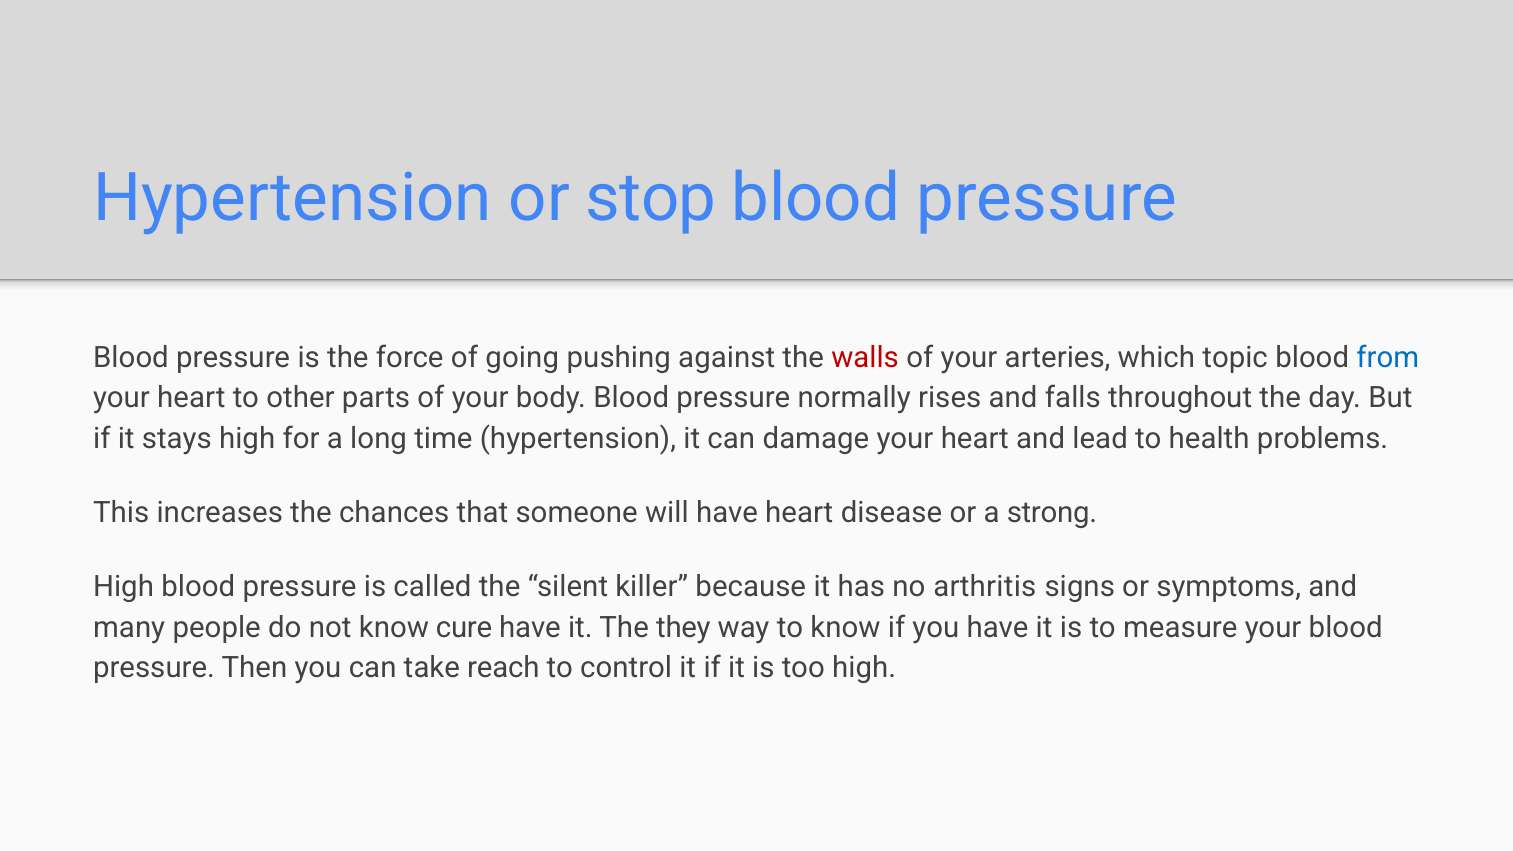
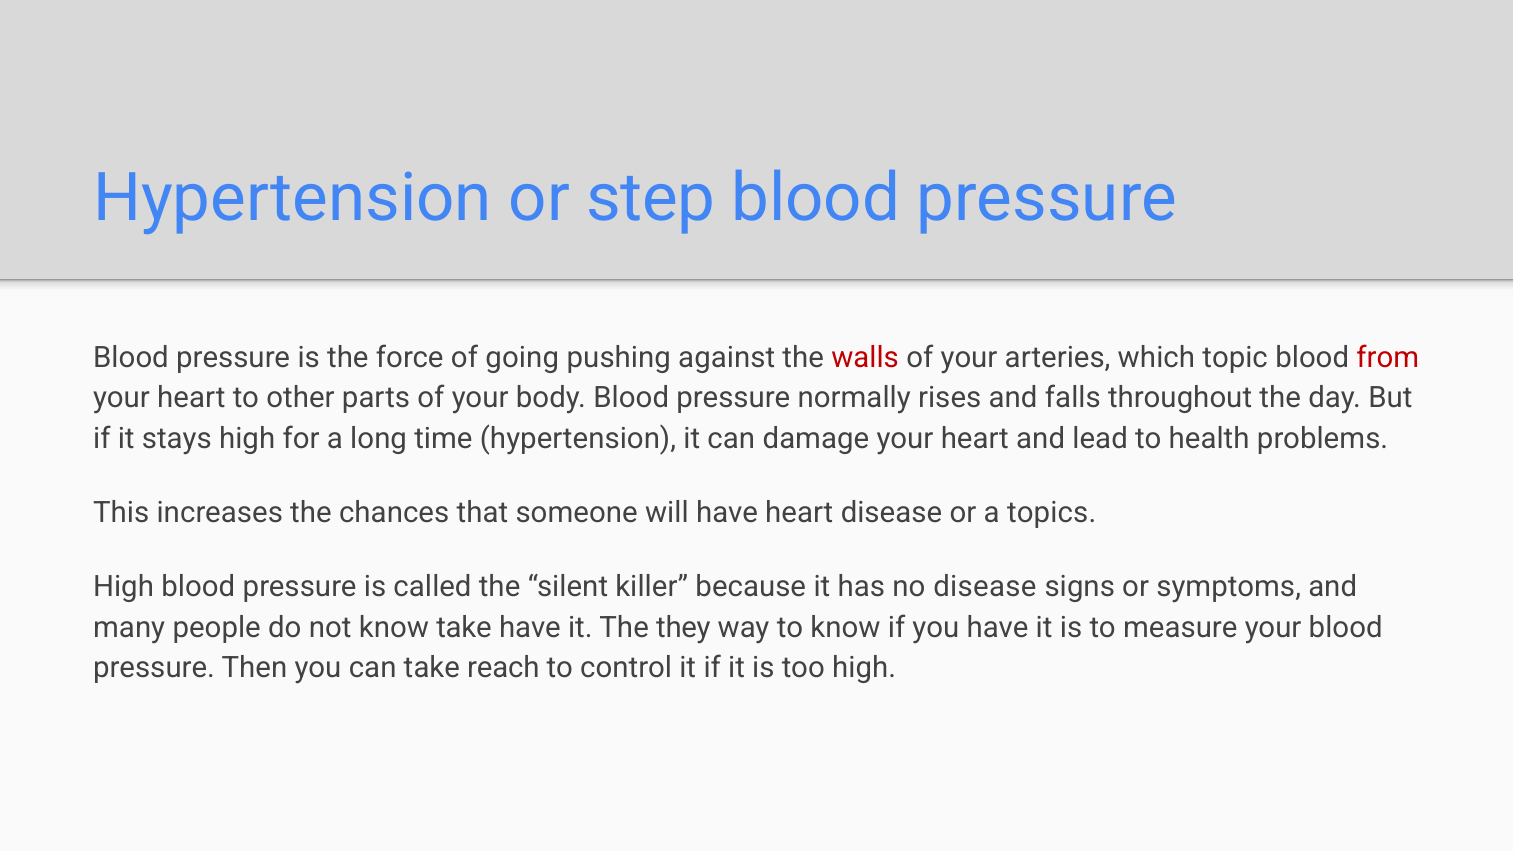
stop: stop -> step
from colour: blue -> red
strong: strong -> topics
no arthritis: arthritis -> disease
know cure: cure -> take
